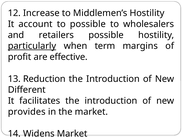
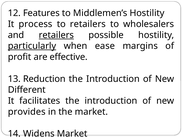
Increase: Increase -> Features
account: account -> process
to possible: possible -> retailers
retailers at (56, 35) underline: none -> present
term: term -> ease
